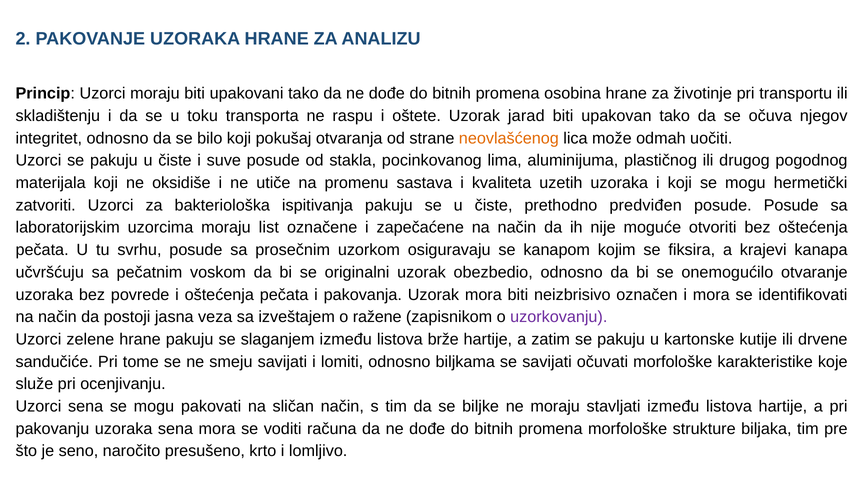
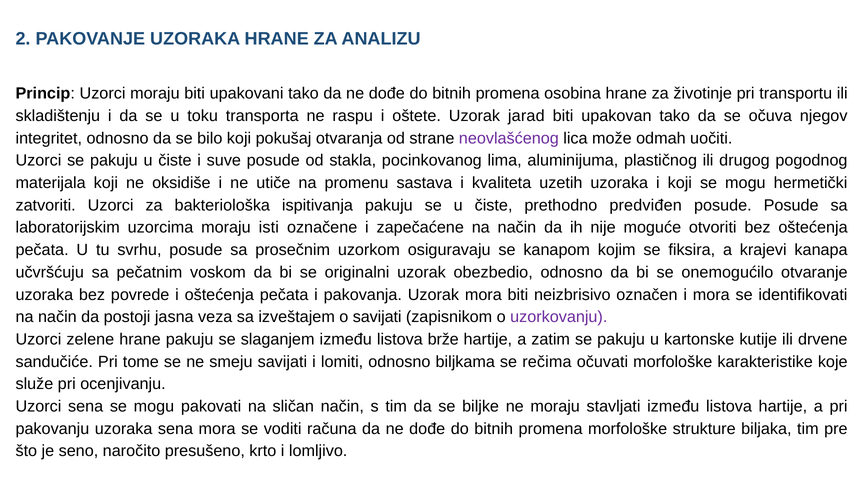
neovlašćenog colour: orange -> purple
list: list -> isti
o ražene: ražene -> savijati
se savijati: savijati -> rečima
